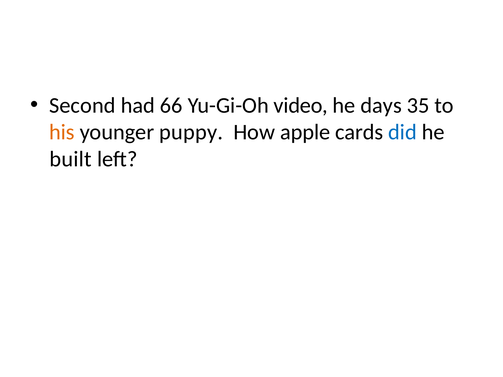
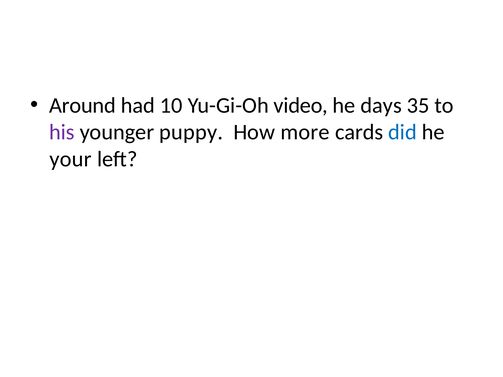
Second: Second -> Around
66: 66 -> 10
his colour: orange -> purple
apple: apple -> more
built: built -> your
